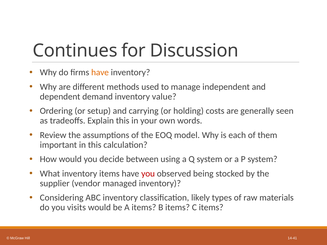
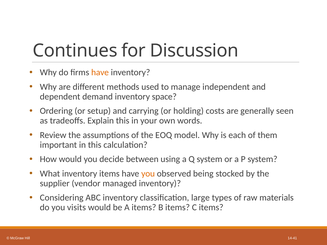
value: value -> space
you at (148, 174) colour: red -> orange
likely: likely -> large
